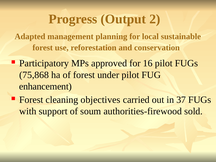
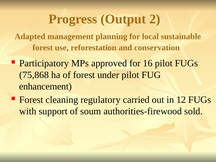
objectives: objectives -> regulatory
37: 37 -> 12
